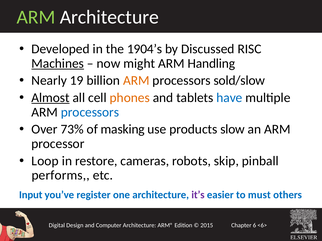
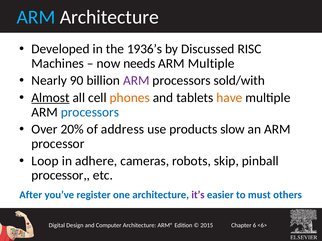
ARM at (36, 17) colour: light green -> light blue
1904’s: 1904’s -> 1936’s
Machines underline: present -> none
might: might -> needs
ARM Handling: Handling -> Multiple
19: 19 -> 90
ARM at (136, 81) colour: orange -> purple
sold/slow: sold/slow -> sold/with
have colour: blue -> orange
73%: 73% -> 20%
masking: masking -> address
restore: restore -> adhere
performs at (61, 176): performs -> processor
Input: Input -> After
